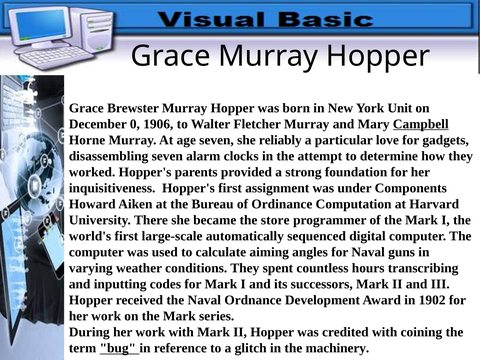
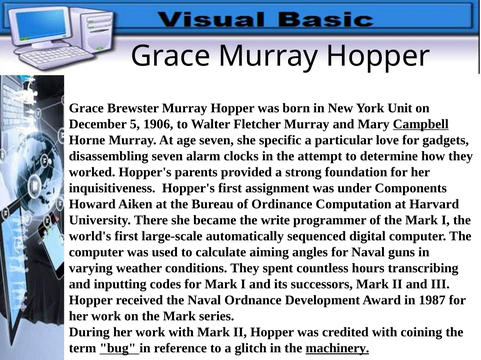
0: 0 -> 5
reliably: reliably -> specific
store: store -> write
1902: 1902 -> 1987
machinery underline: none -> present
